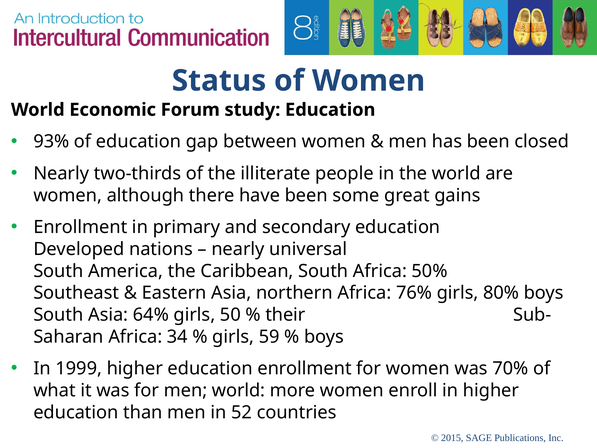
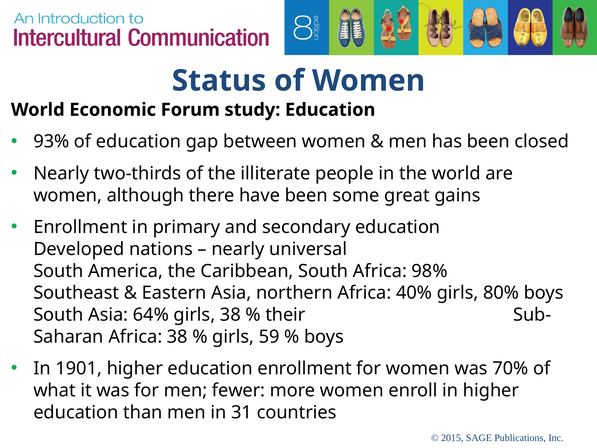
50%: 50% -> 98%
76%: 76% -> 40%
girls 50: 50 -> 38
Africa 34: 34 -> 38
1999: 1999 -> 1901
men world: world -> fewer
52: 52 -> 31
